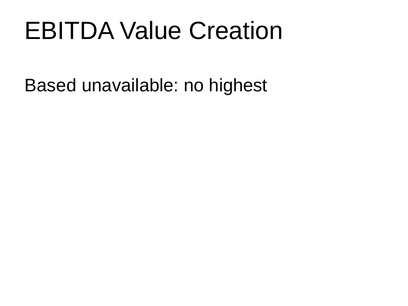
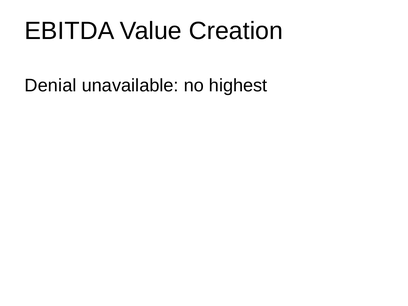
Based: Based -> Denial
